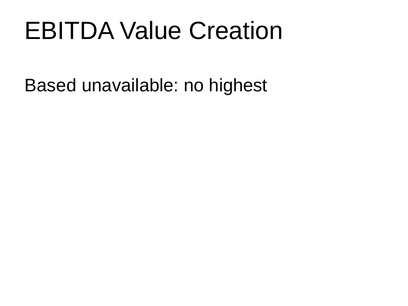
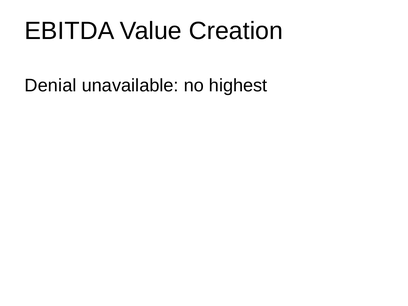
Based: Based -> Denial
